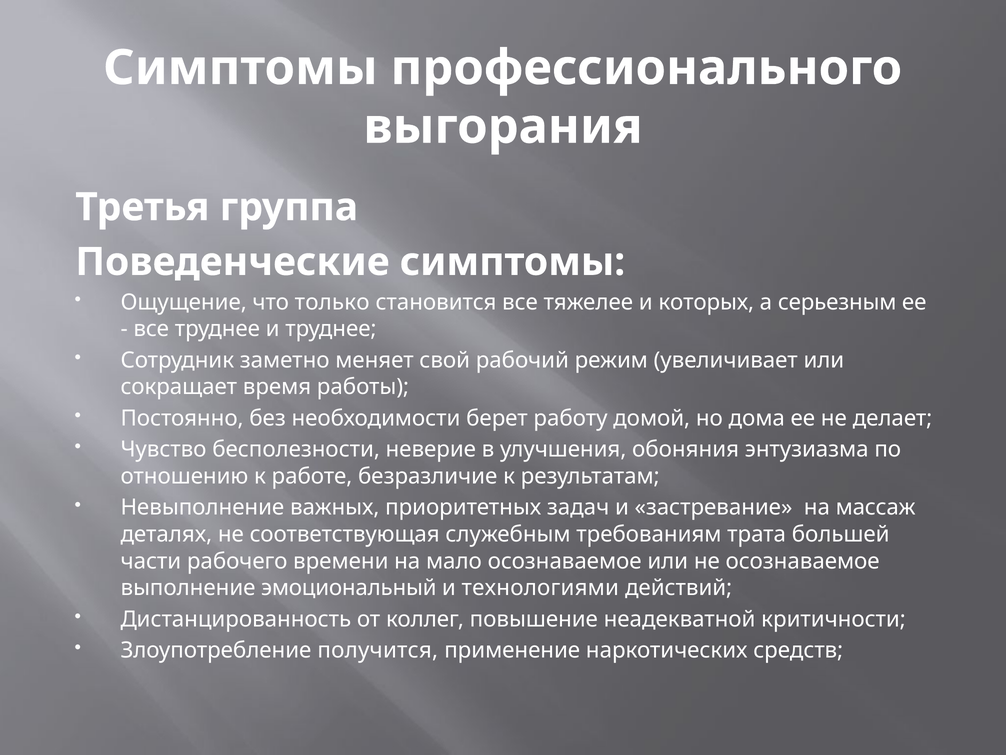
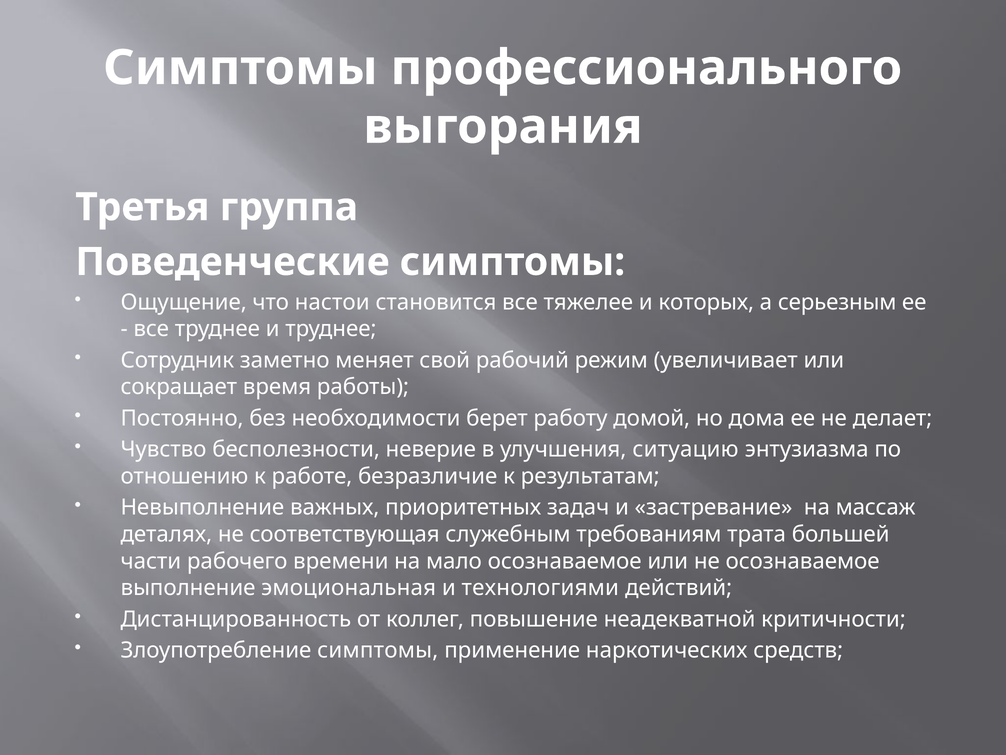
только: только -> настои
обоняния: обоняния -> ситуацию
эмоциональный: эмоциональный -> эмоциональная
Злоупотребление получится: получится -> симптомы
